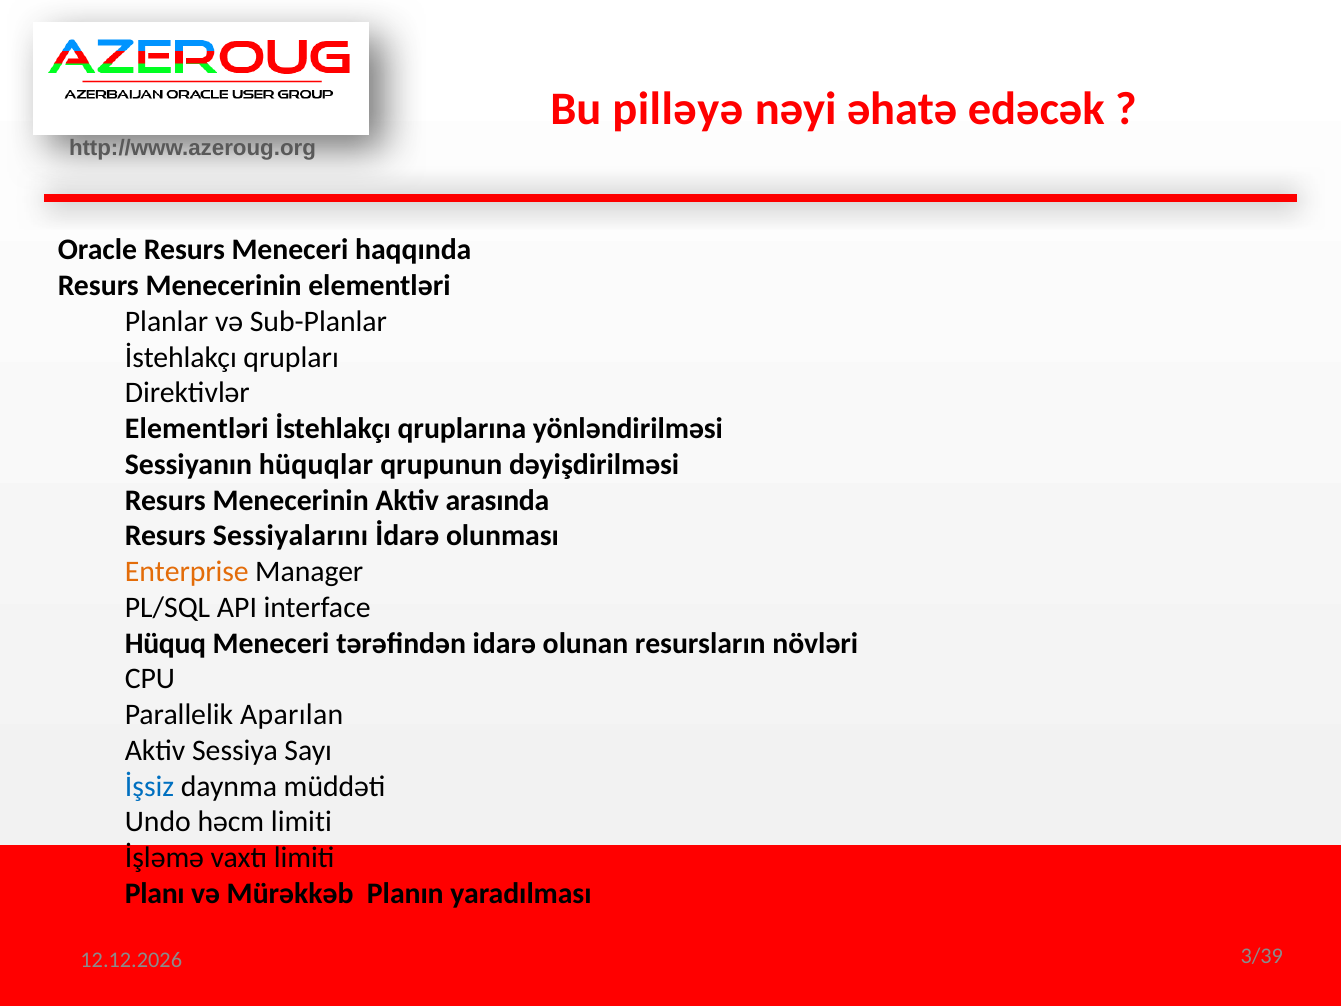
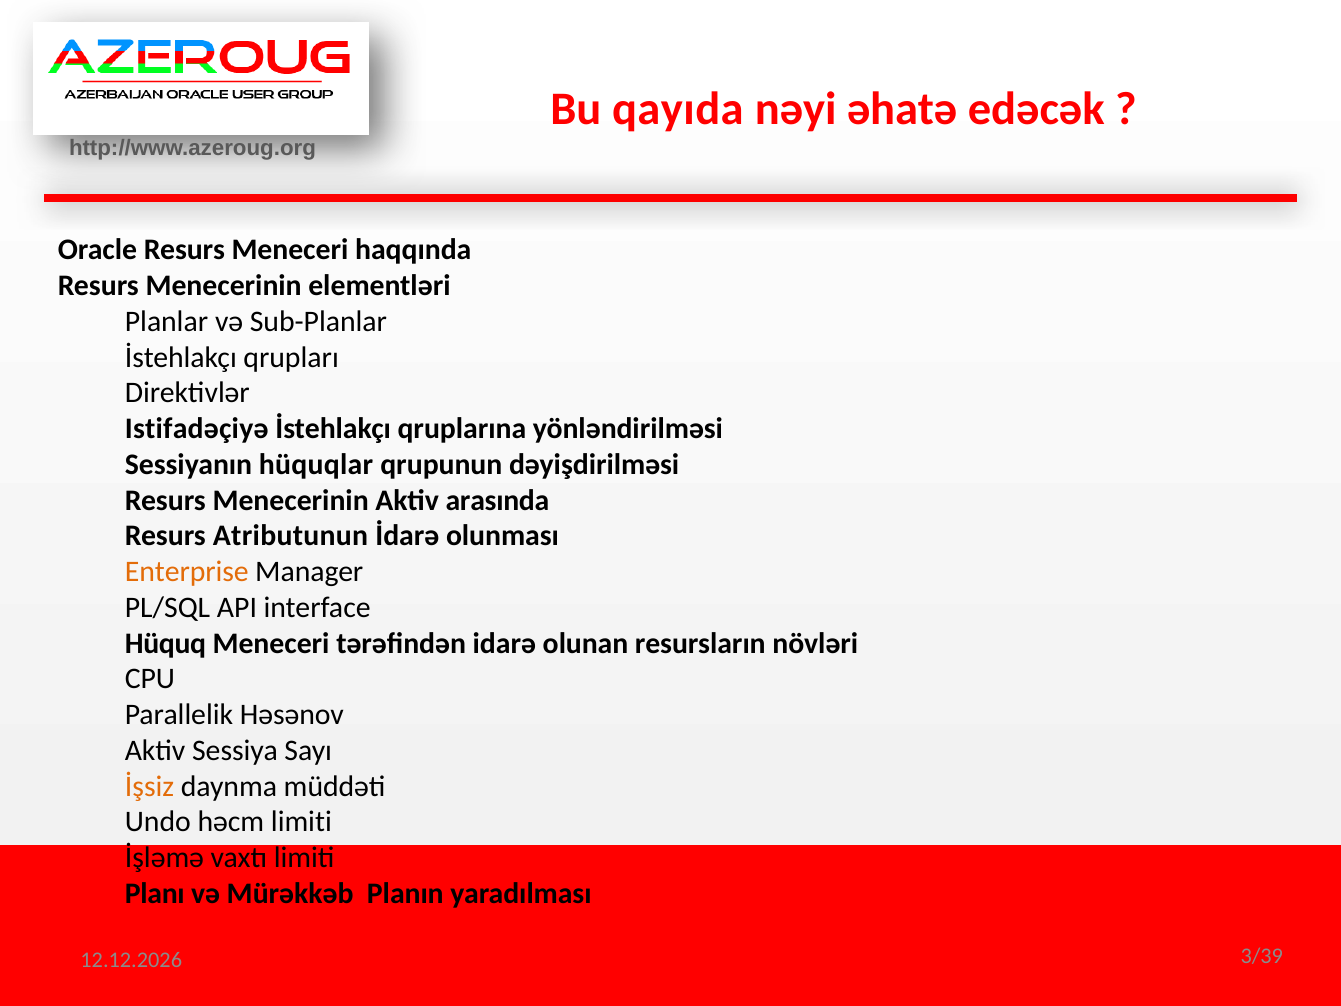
pilləyə: pilləyə -> qayıda
Elementləri at (197, 429): Elementləri -> Istifadəçiyə
Sessiyalarını: Sessiyalarını -> Atributunun
Aparılan: Aparılan -> Həsənov
İşsiz colour: blue -> orange
